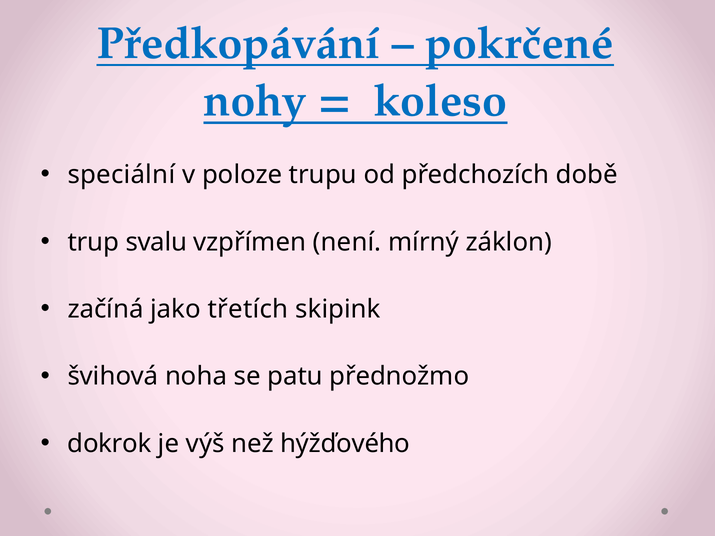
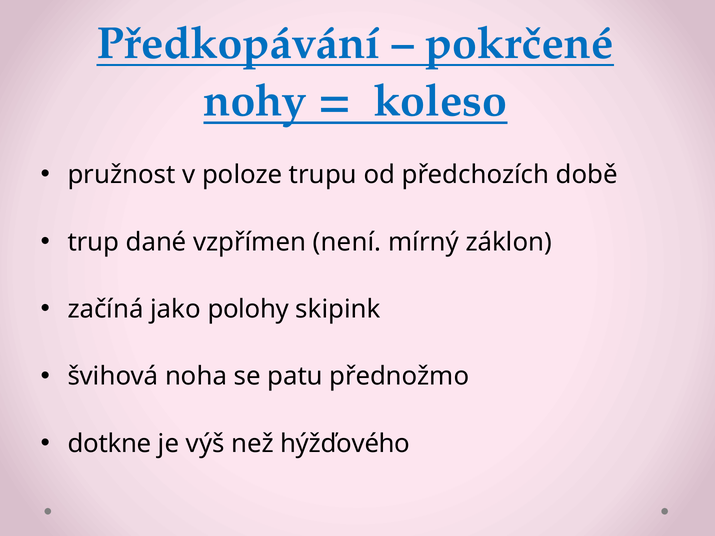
speciální: speciální -> pružnost
svalu: svalu -> dané
třetích: třetích -> polohy
dokrok: dokrok -> dotkne
